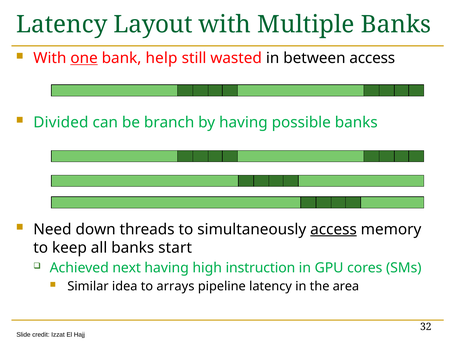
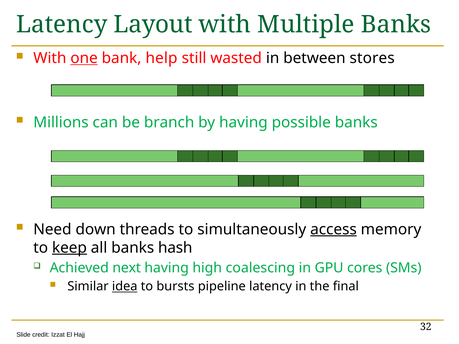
between access: access -> stores
Divided: Divided -> Millions
keep underline: none -> present
start: start -> hash
instruction: instruction -> coalescing
idea underline: none -> present
arrays: arrays -> bursts
area: area -> final
